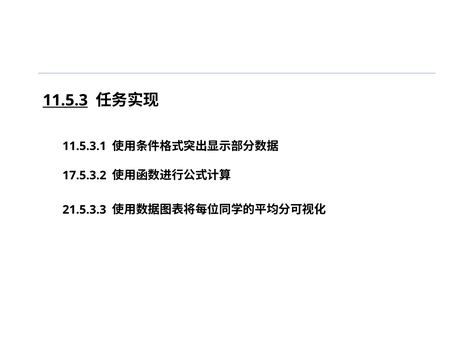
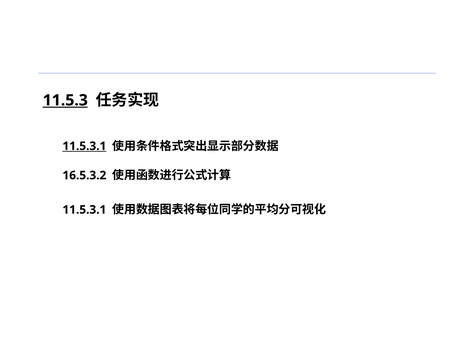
11.5.3.1 at (84, 146) underline: none -> present
17.5.3.2: 17.5.3.2 -> 16.5.3.2
21.5.3.3 at (84, 210): 21.5.3.3 -> 11.5.3.1
